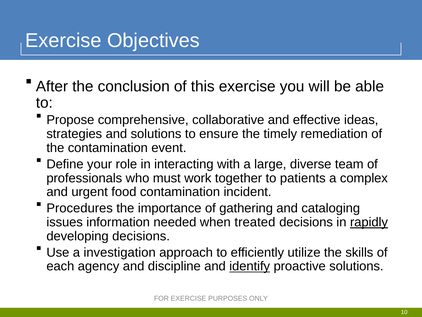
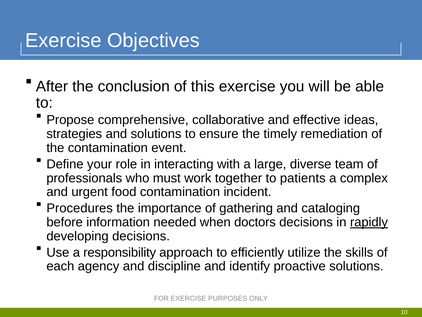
issues: issues -> before
treated: treated -> doctors
investigation: investigation -> responsibility
identify underline: present -> none
